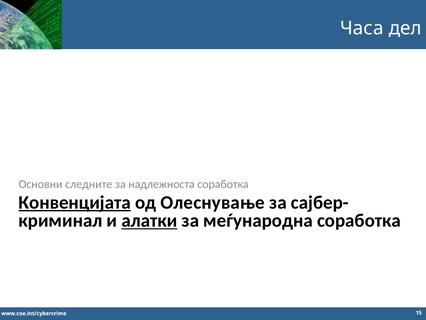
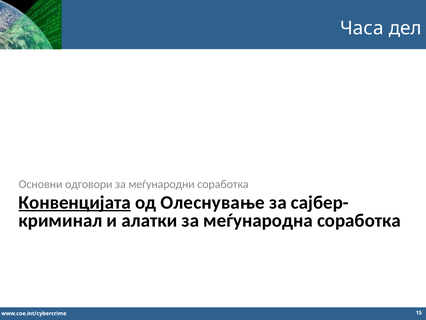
следните: следните -> одговори
надлежноста: надлежноста -> меѓународни
алатки underline: present -> none
